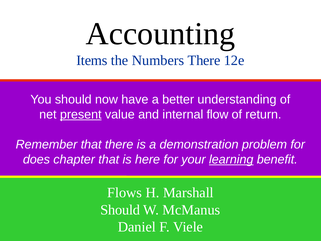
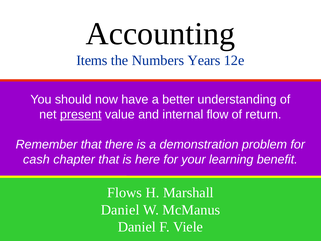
Numbers There: There -> Years
does: does -> cash
learning underline: present -> none
Should at (120, 210): Should -> Daniel
